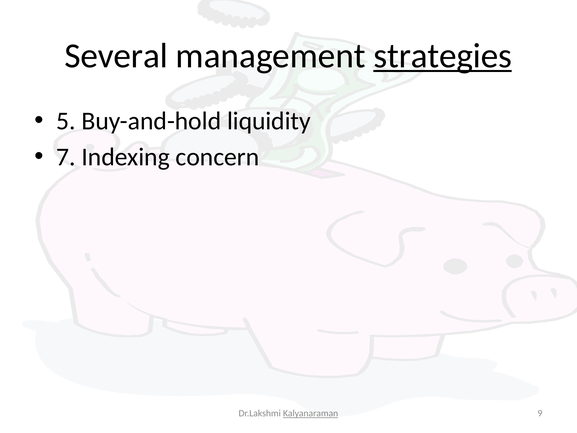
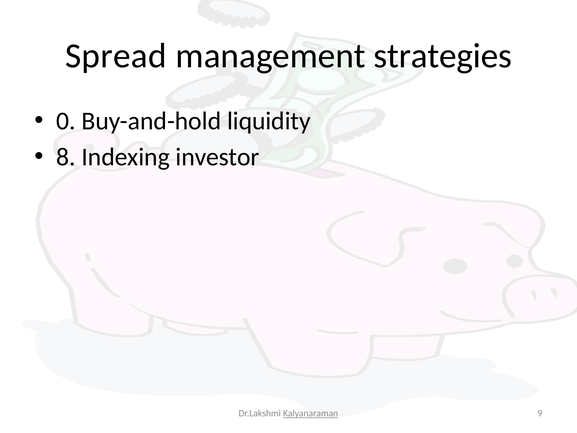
Several: Several -> Spread
strategies underline: present -> none
5: 5 -> 0
7: 7 -> 8
concern: concern -> investor
